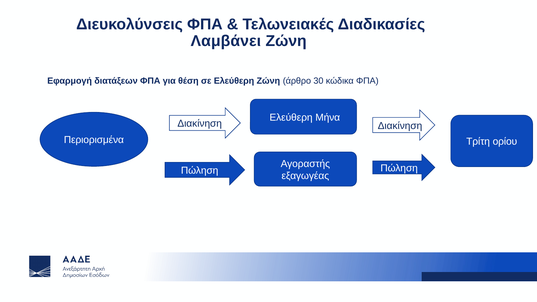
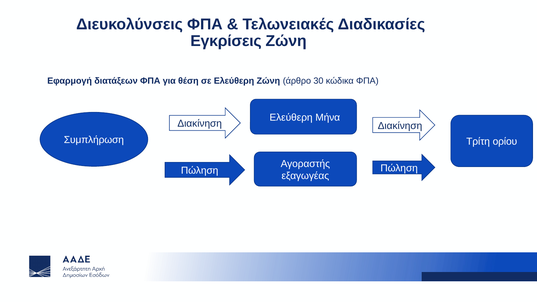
Λαμβάνει: Λαμβάνει -> Εγκρίσεις
Περιορισμένα: Περιορισμένα -> Συμπλήρωση
